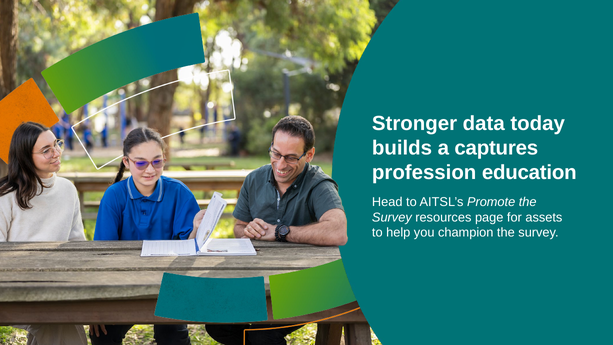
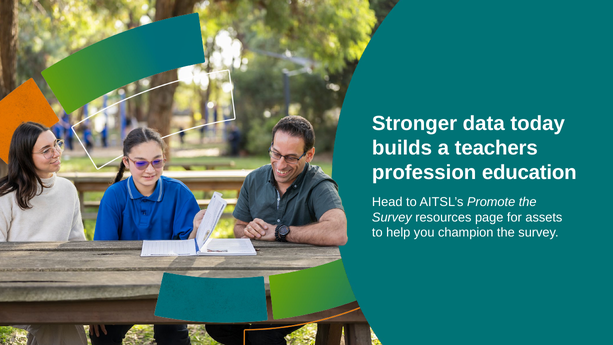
captures: captures -> teachers
